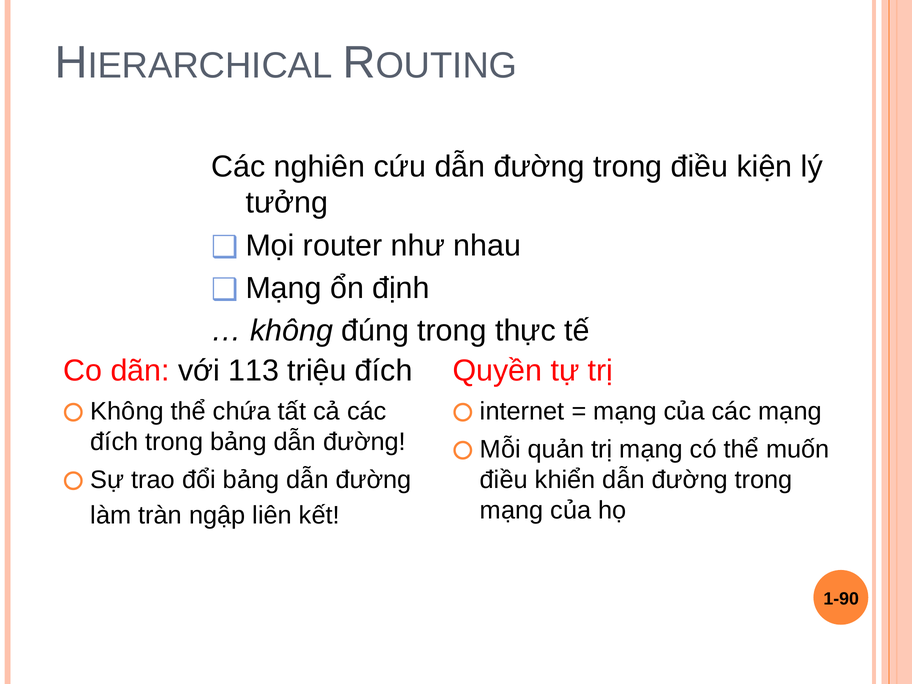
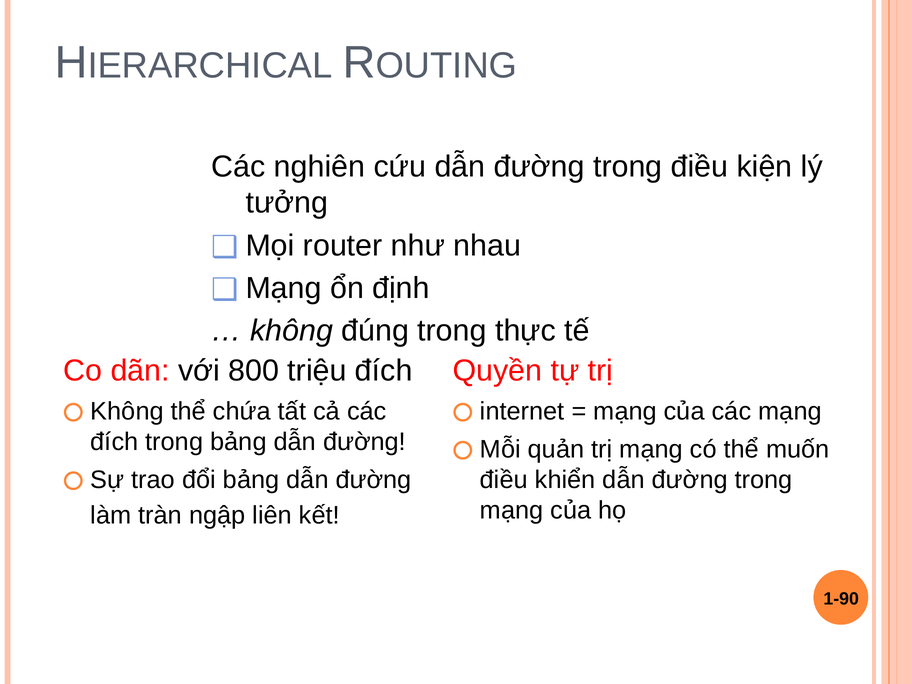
113: 113 -> 800
